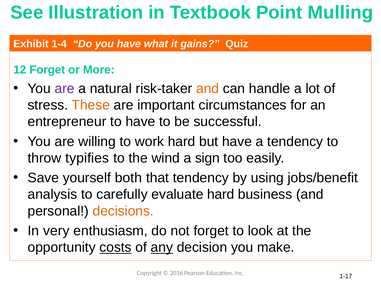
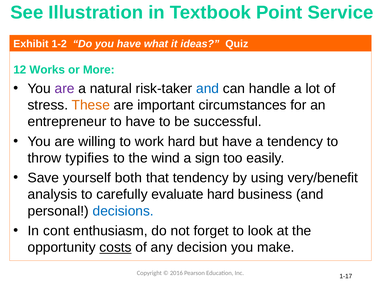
Mulling: Mulling -> Service
1-4: 1-4 -> 1-2
gains: gains -> ideas
12 Forget: Forget -> Works
and at (208, 89) colour: orange -> blue
jobs/benefit: jobs/benefit -> very/benefit
decisions colour: orange -> blue
very: very -> cont
any underline: present -> none
